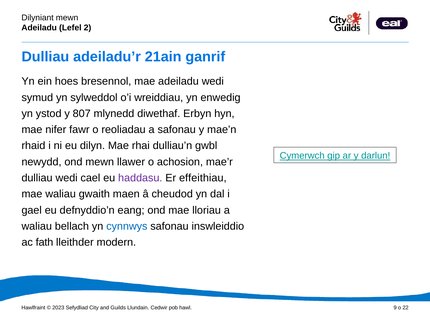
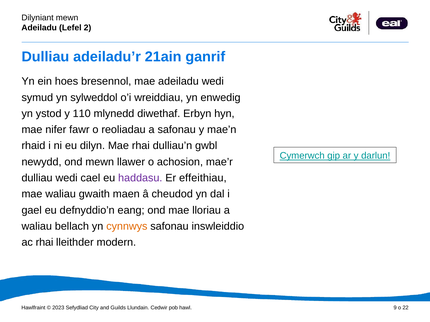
807: 807 -> 110
cynnwys colour: blue -> orange
ac fath: fath -> rhai
